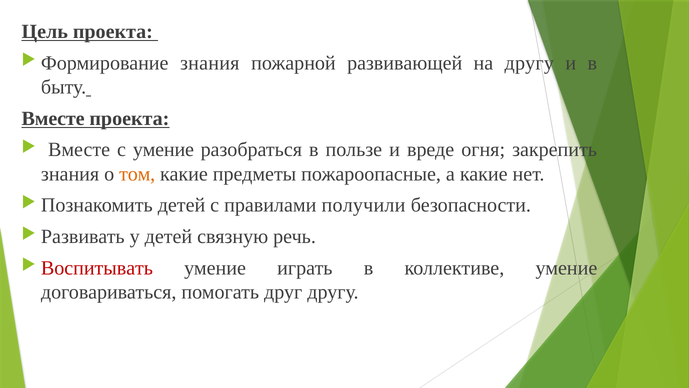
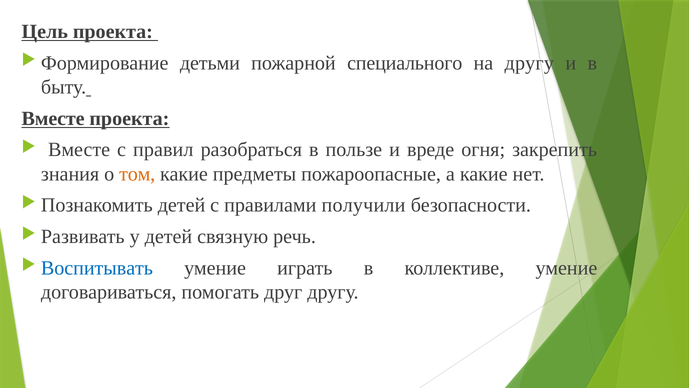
Формирование знания: знания -> детьми
развивающей: развивающей -> специального
с умение: умение -> правил
Воспитывать colour: red -> blue
